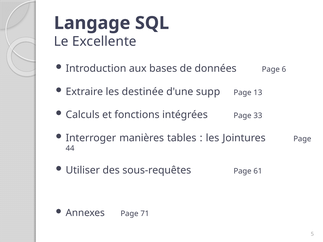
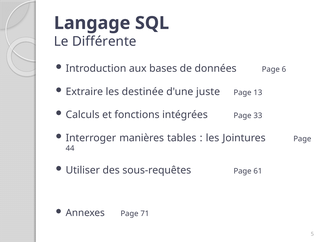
Excellente: Excellente -> Différente
supp: supp -> juste
